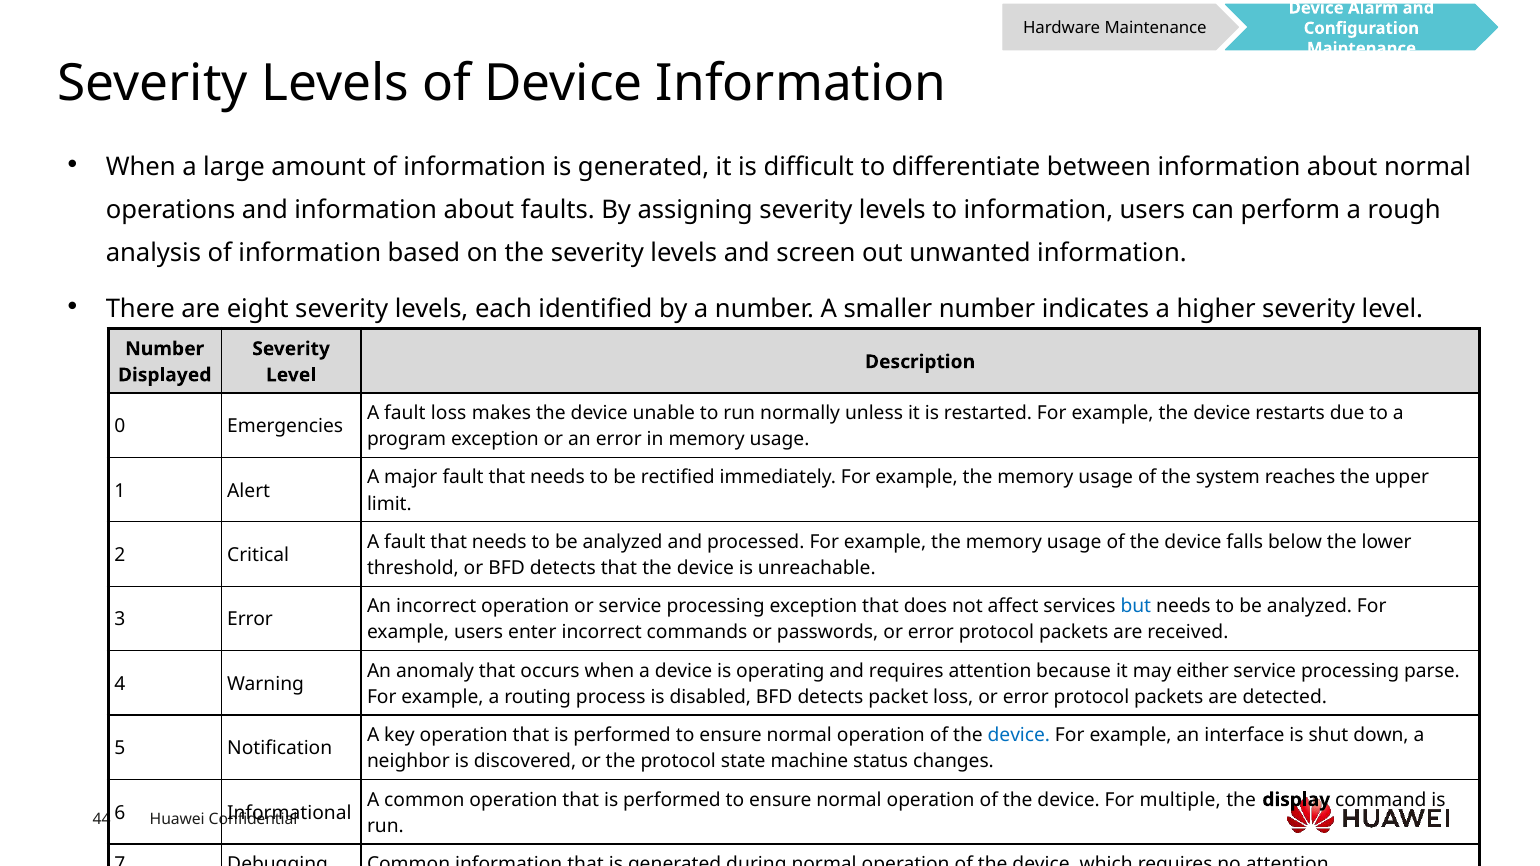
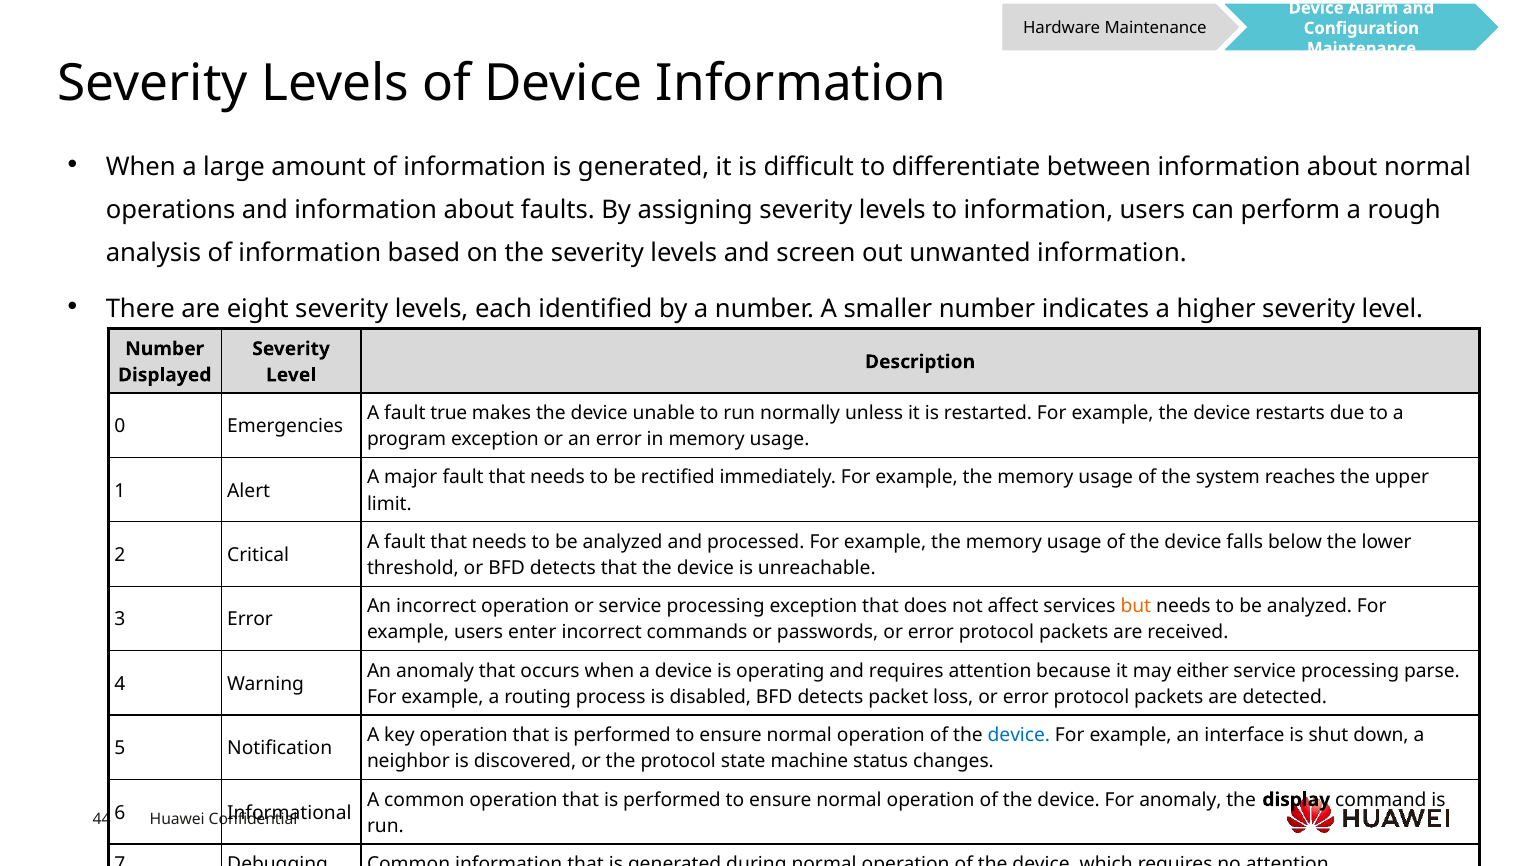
fault loss: loss -> true
but colour: blue -> orange
For multiple: multiple -> anomaly
